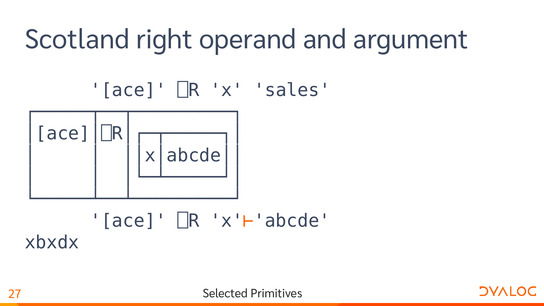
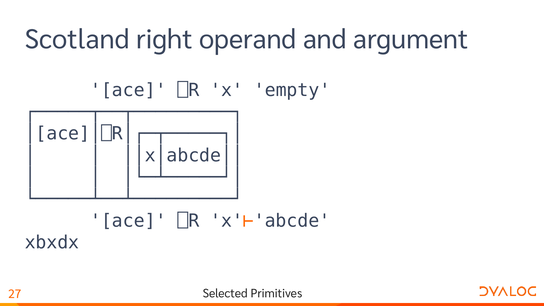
sales: sales -> empty
